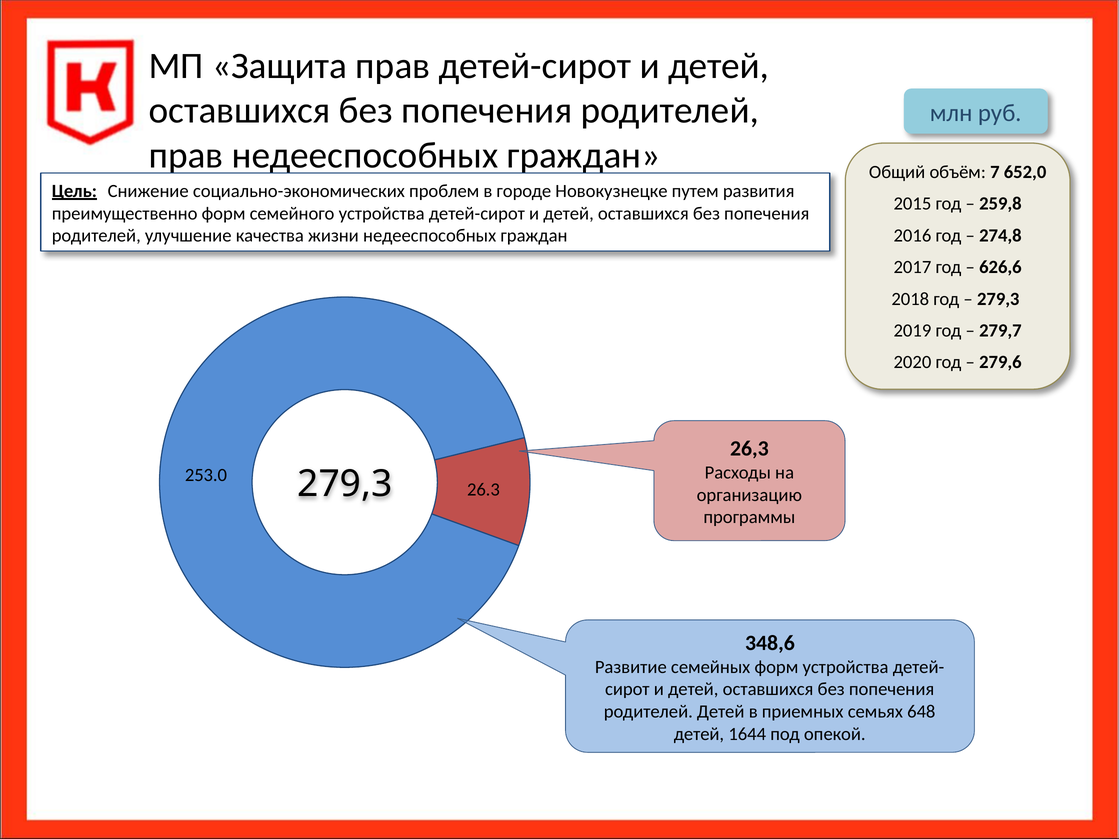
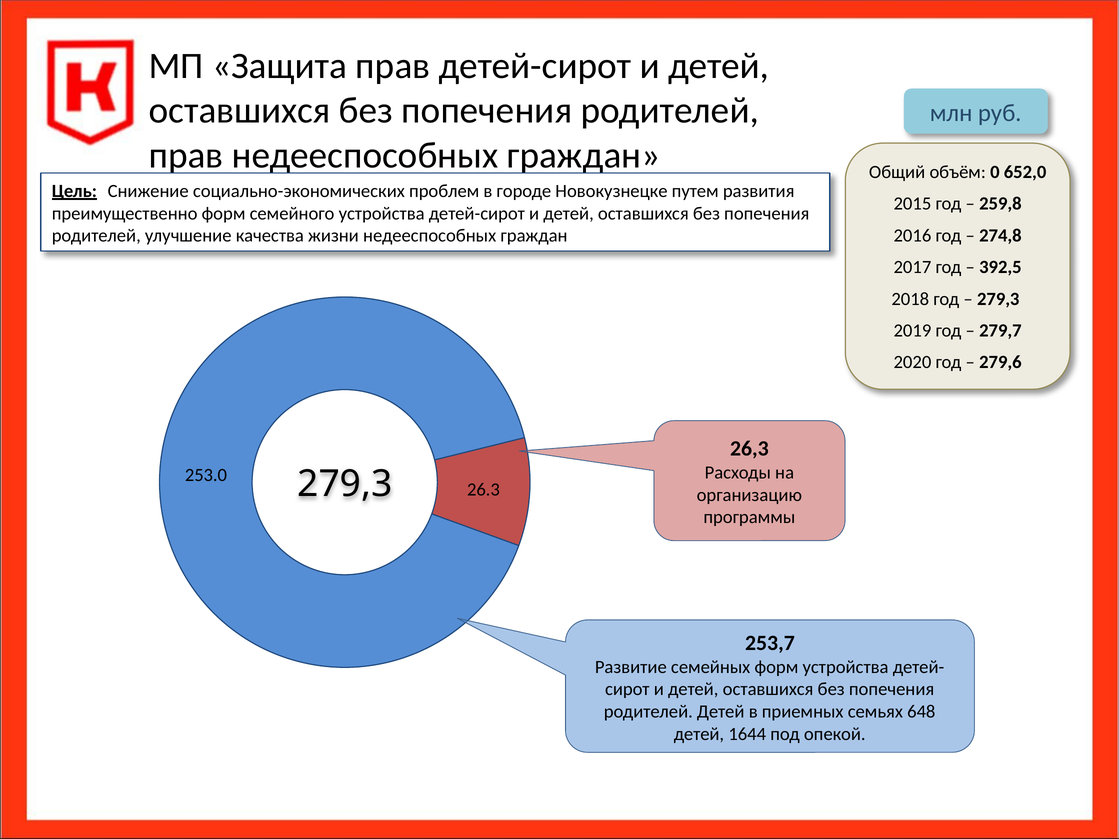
7: 7 -> 0
626,6: 626,6 -> 392,5
348,6: 348,6 -> 253,7
